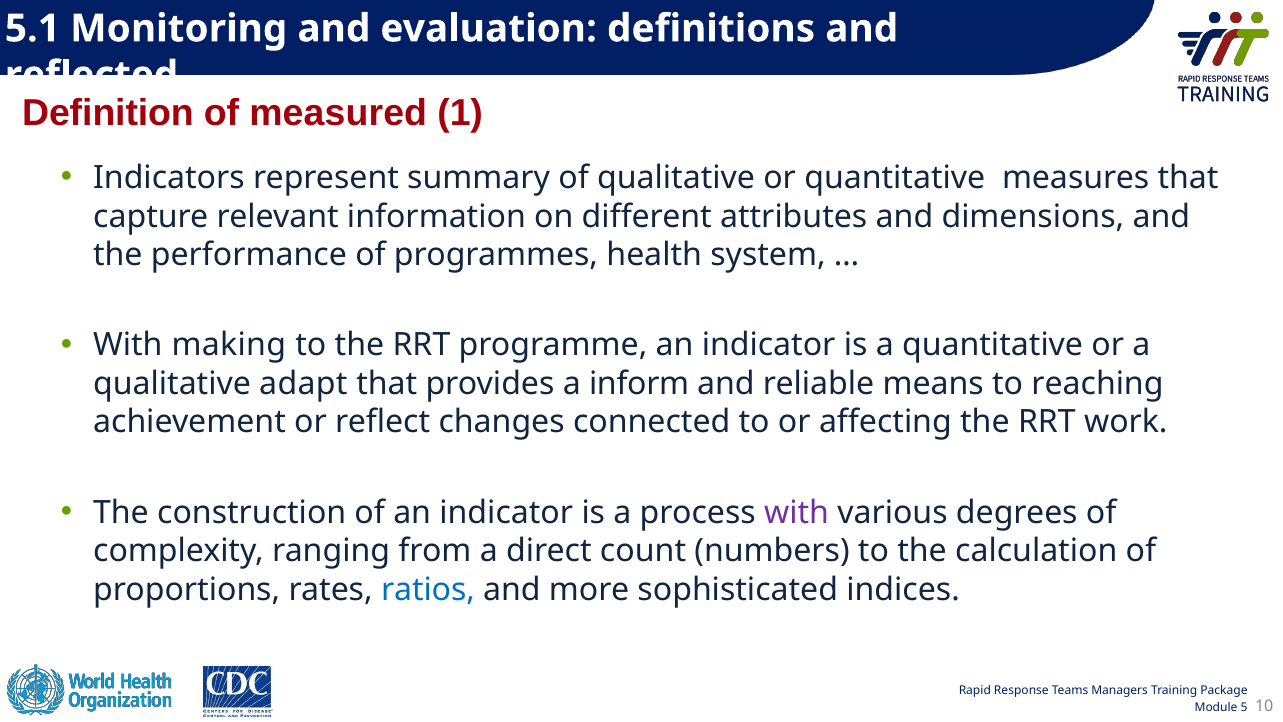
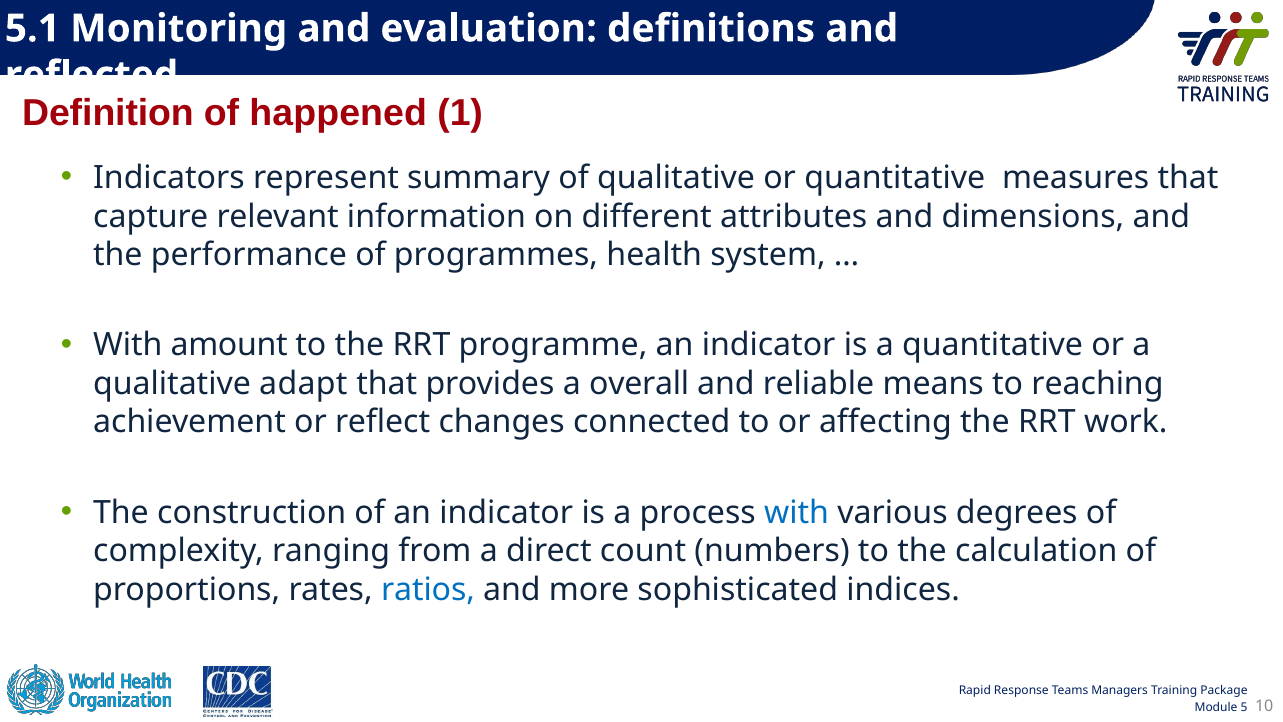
measured: measured -> happened
making: making -> amount
inform: inform -> overall
with at (797, 513) colour: purple -> blue
